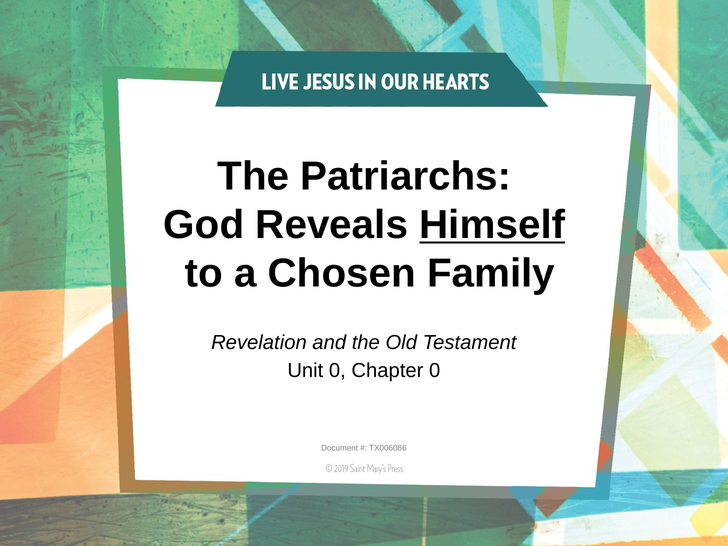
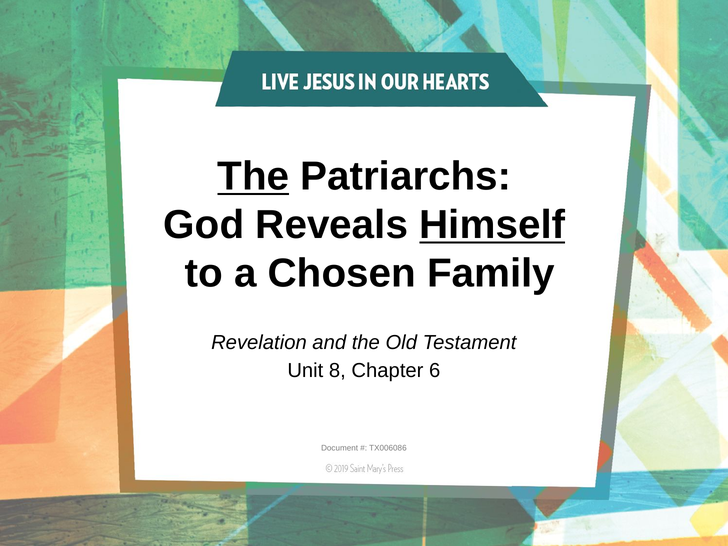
The at (253, 177) underline: none -> present
Unit 0: 0 -> 8
Chapter 0: 0 -> 6
